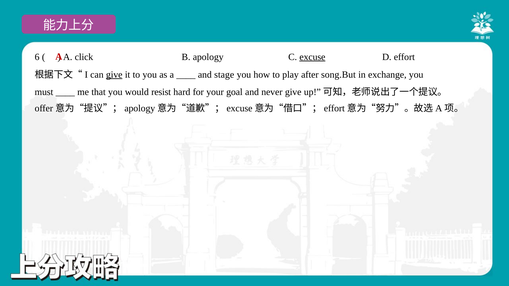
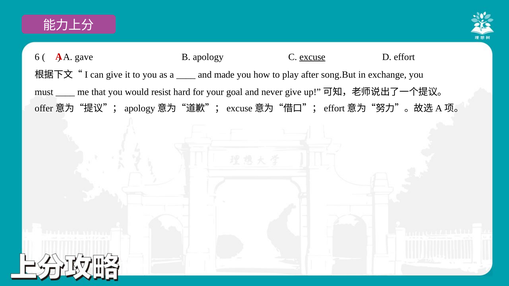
click: click -> gave
give at (114, 75) underline: present -> none
stage: stage -> made
